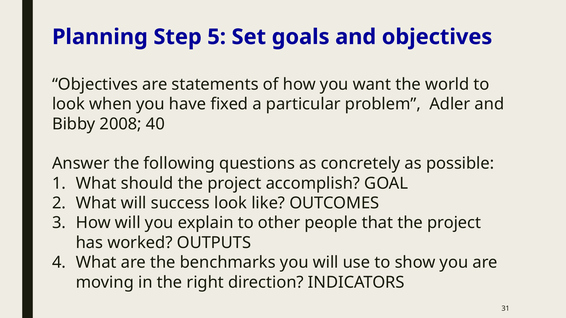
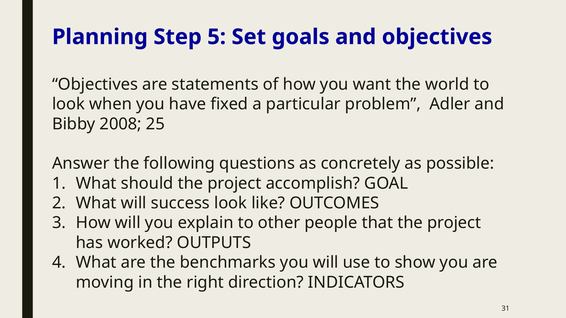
40: 40 -> 25
